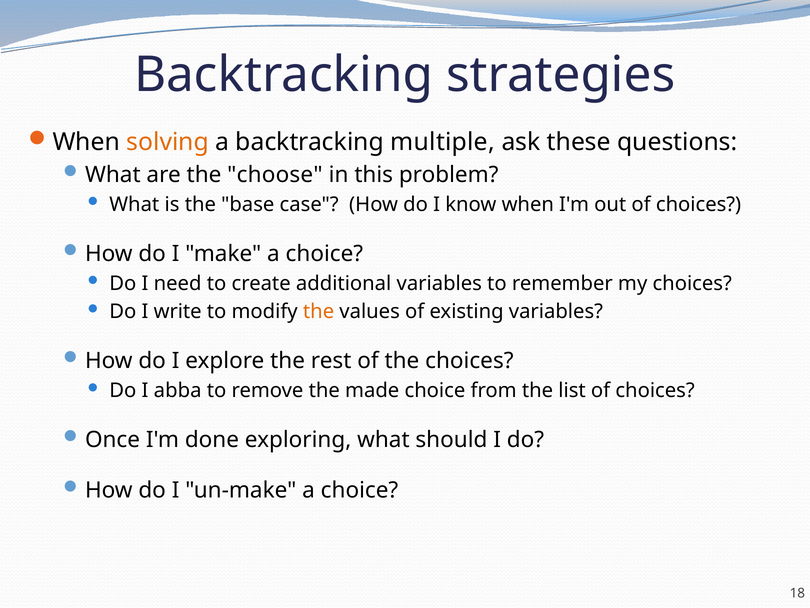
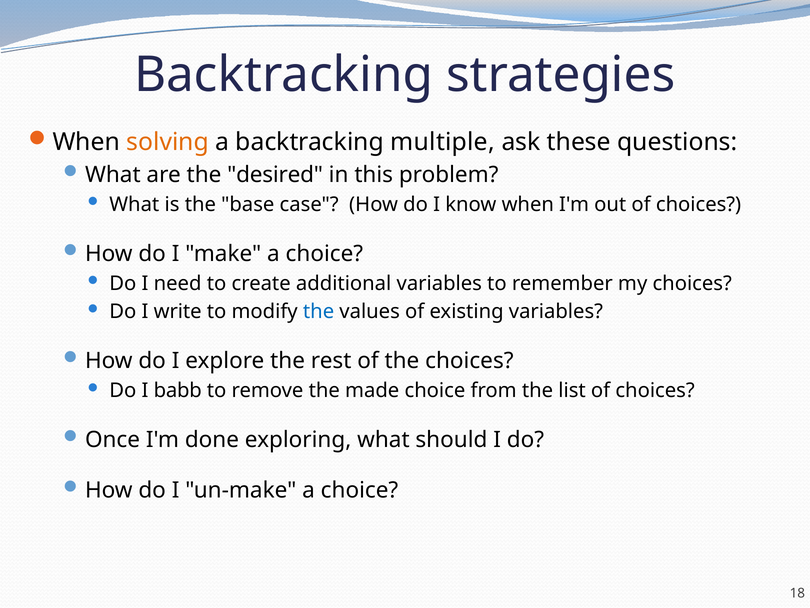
choose: choose -> desired
the at (319, 311) colour: orange -> blue
abba: abba -> babb
